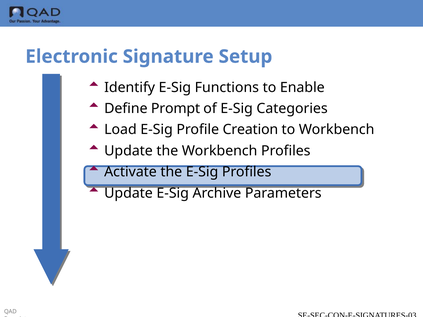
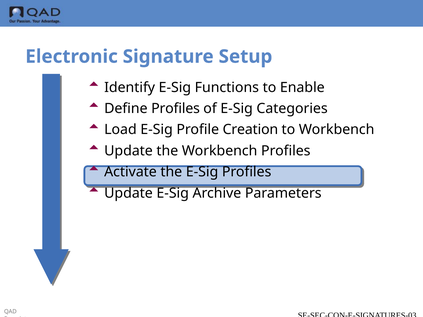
Define Prompt: Prompt -> Profiles
